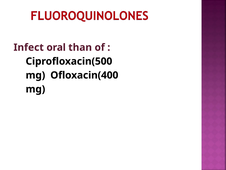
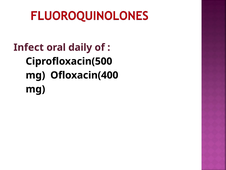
than: than -> daily
